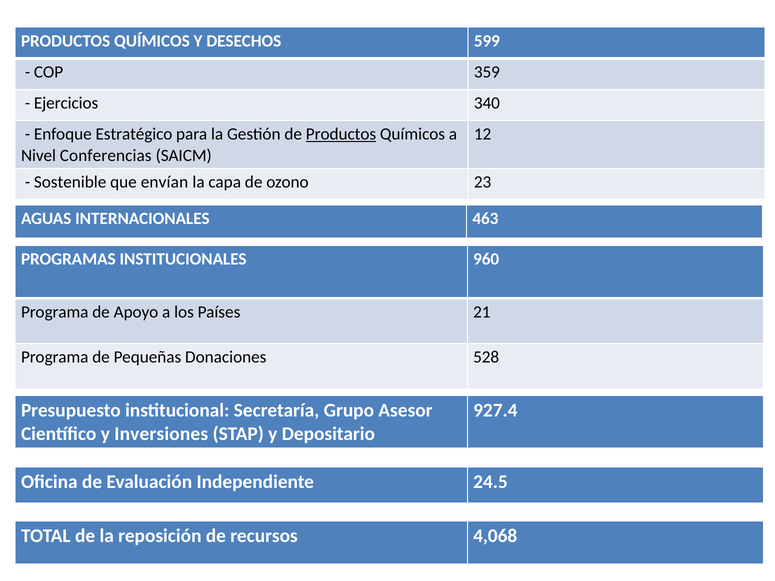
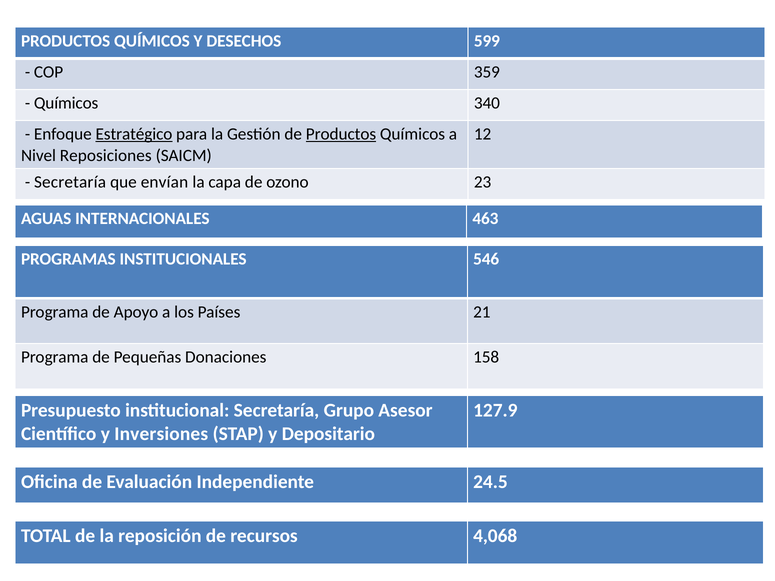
Ejercicios at (66, 103): Ejercicios -> Químicos
Estratégico underline: none -> present
Conferencias: Conferencias -> Reposiciones
Sostenible at (70, 182): Sostenible -> Secretaría
960: 960 -> 546
528: 528 -> 158
927.4: 927.4 -> 127.9
